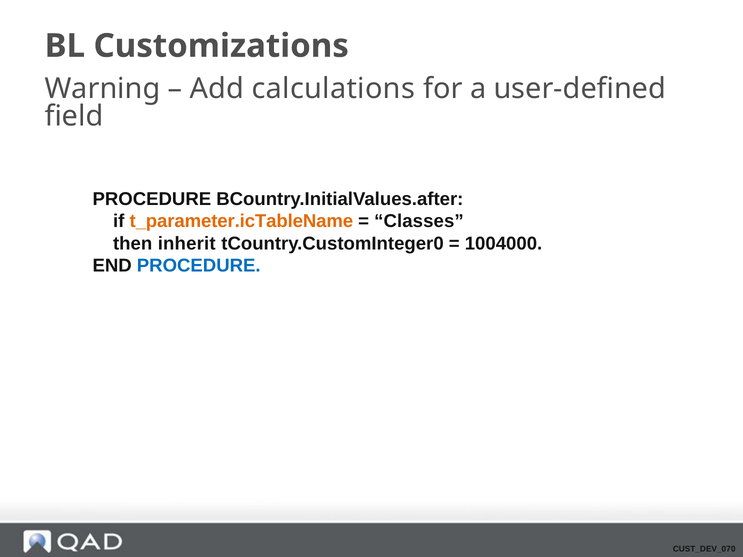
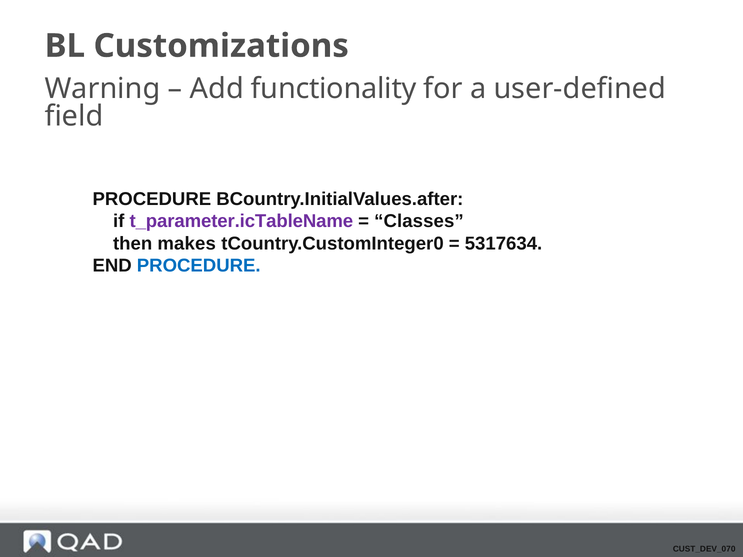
calculations: calculations -> functionality
t_parameter.icTableName colour: orange -> purple
inherit: inherit -> makes
1004000: 1004000 -> 5317634
